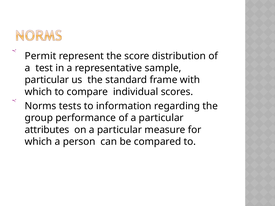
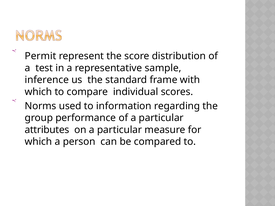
particular at (47, 80): particular -> inference
tests: tests -> used
